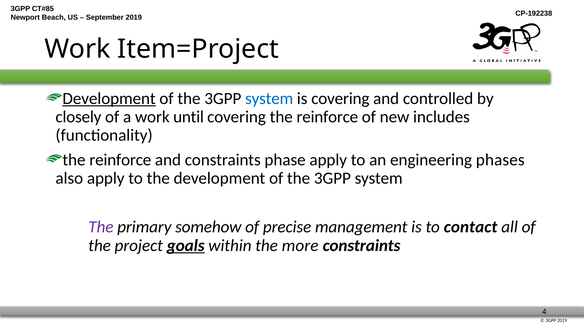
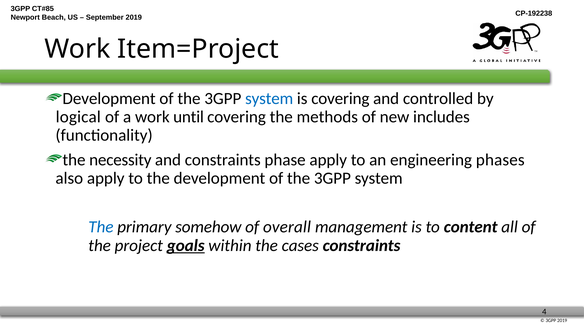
Development at (109, 99) underline: present -> none
closely: closely -> logical
covering the reinforce: reinforce -> methods
reinforce at (120, 160): reinforce -> necessity
The at (101, 227) colour: purple -> blue
precise: precise -> overall
contact: contact -> content
more: more -> cases
